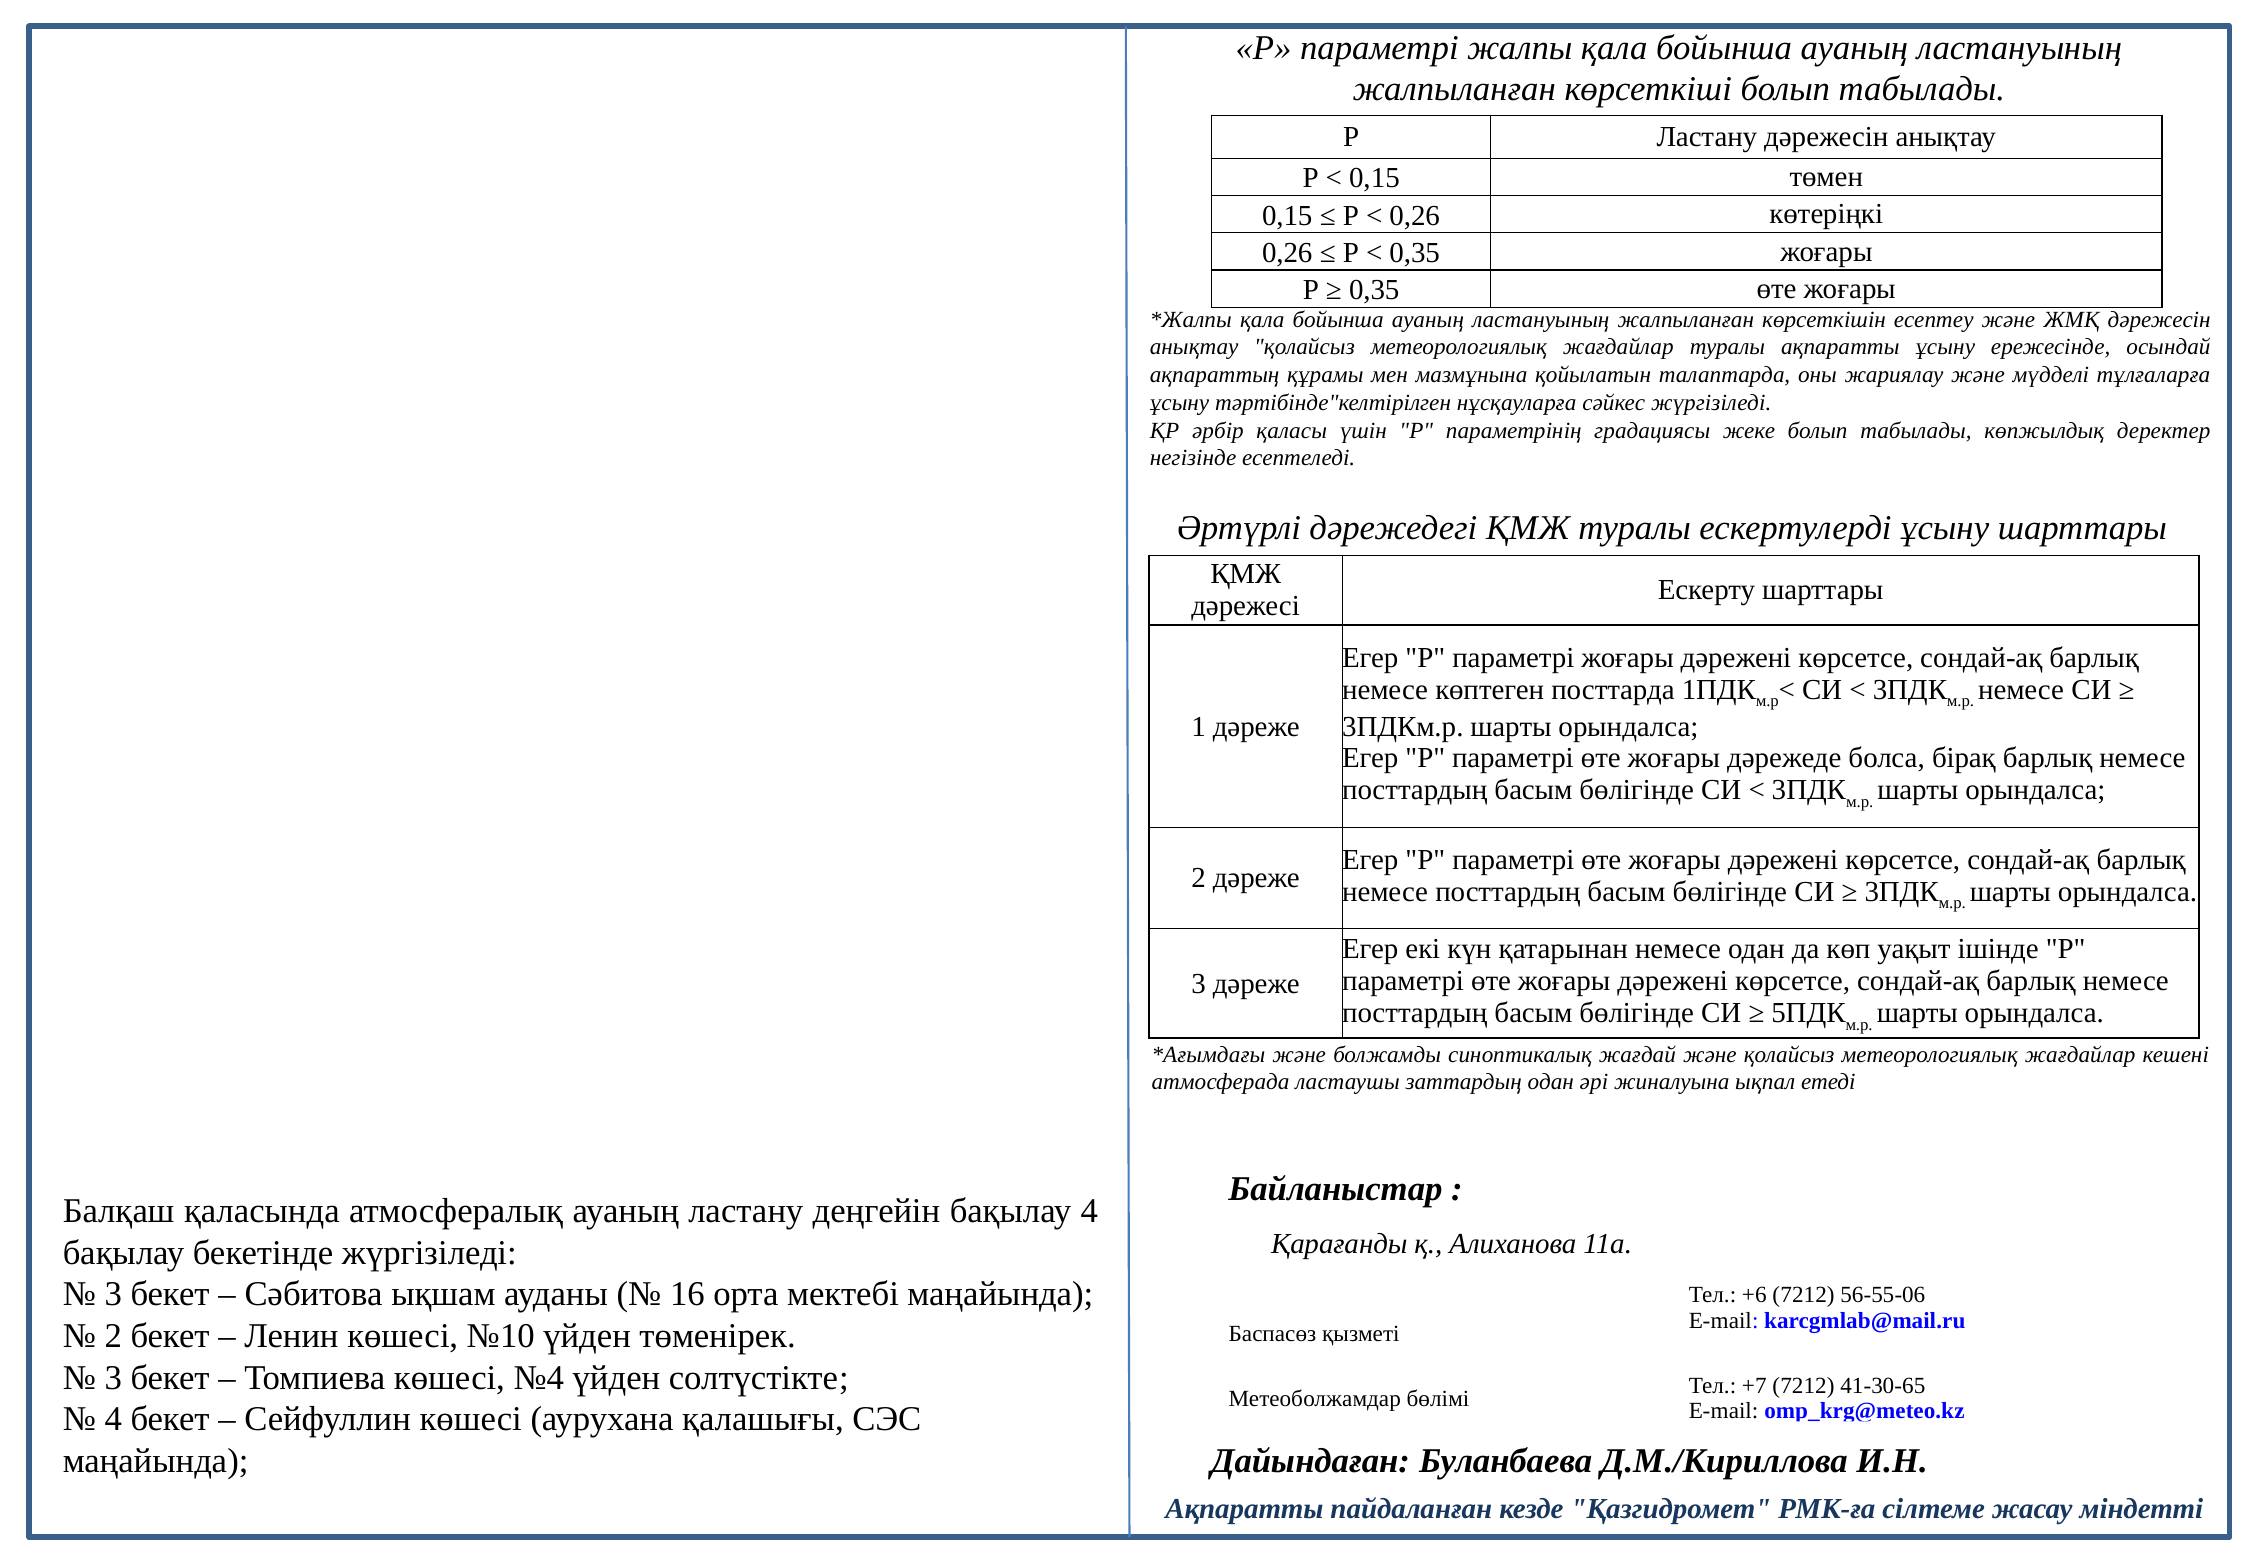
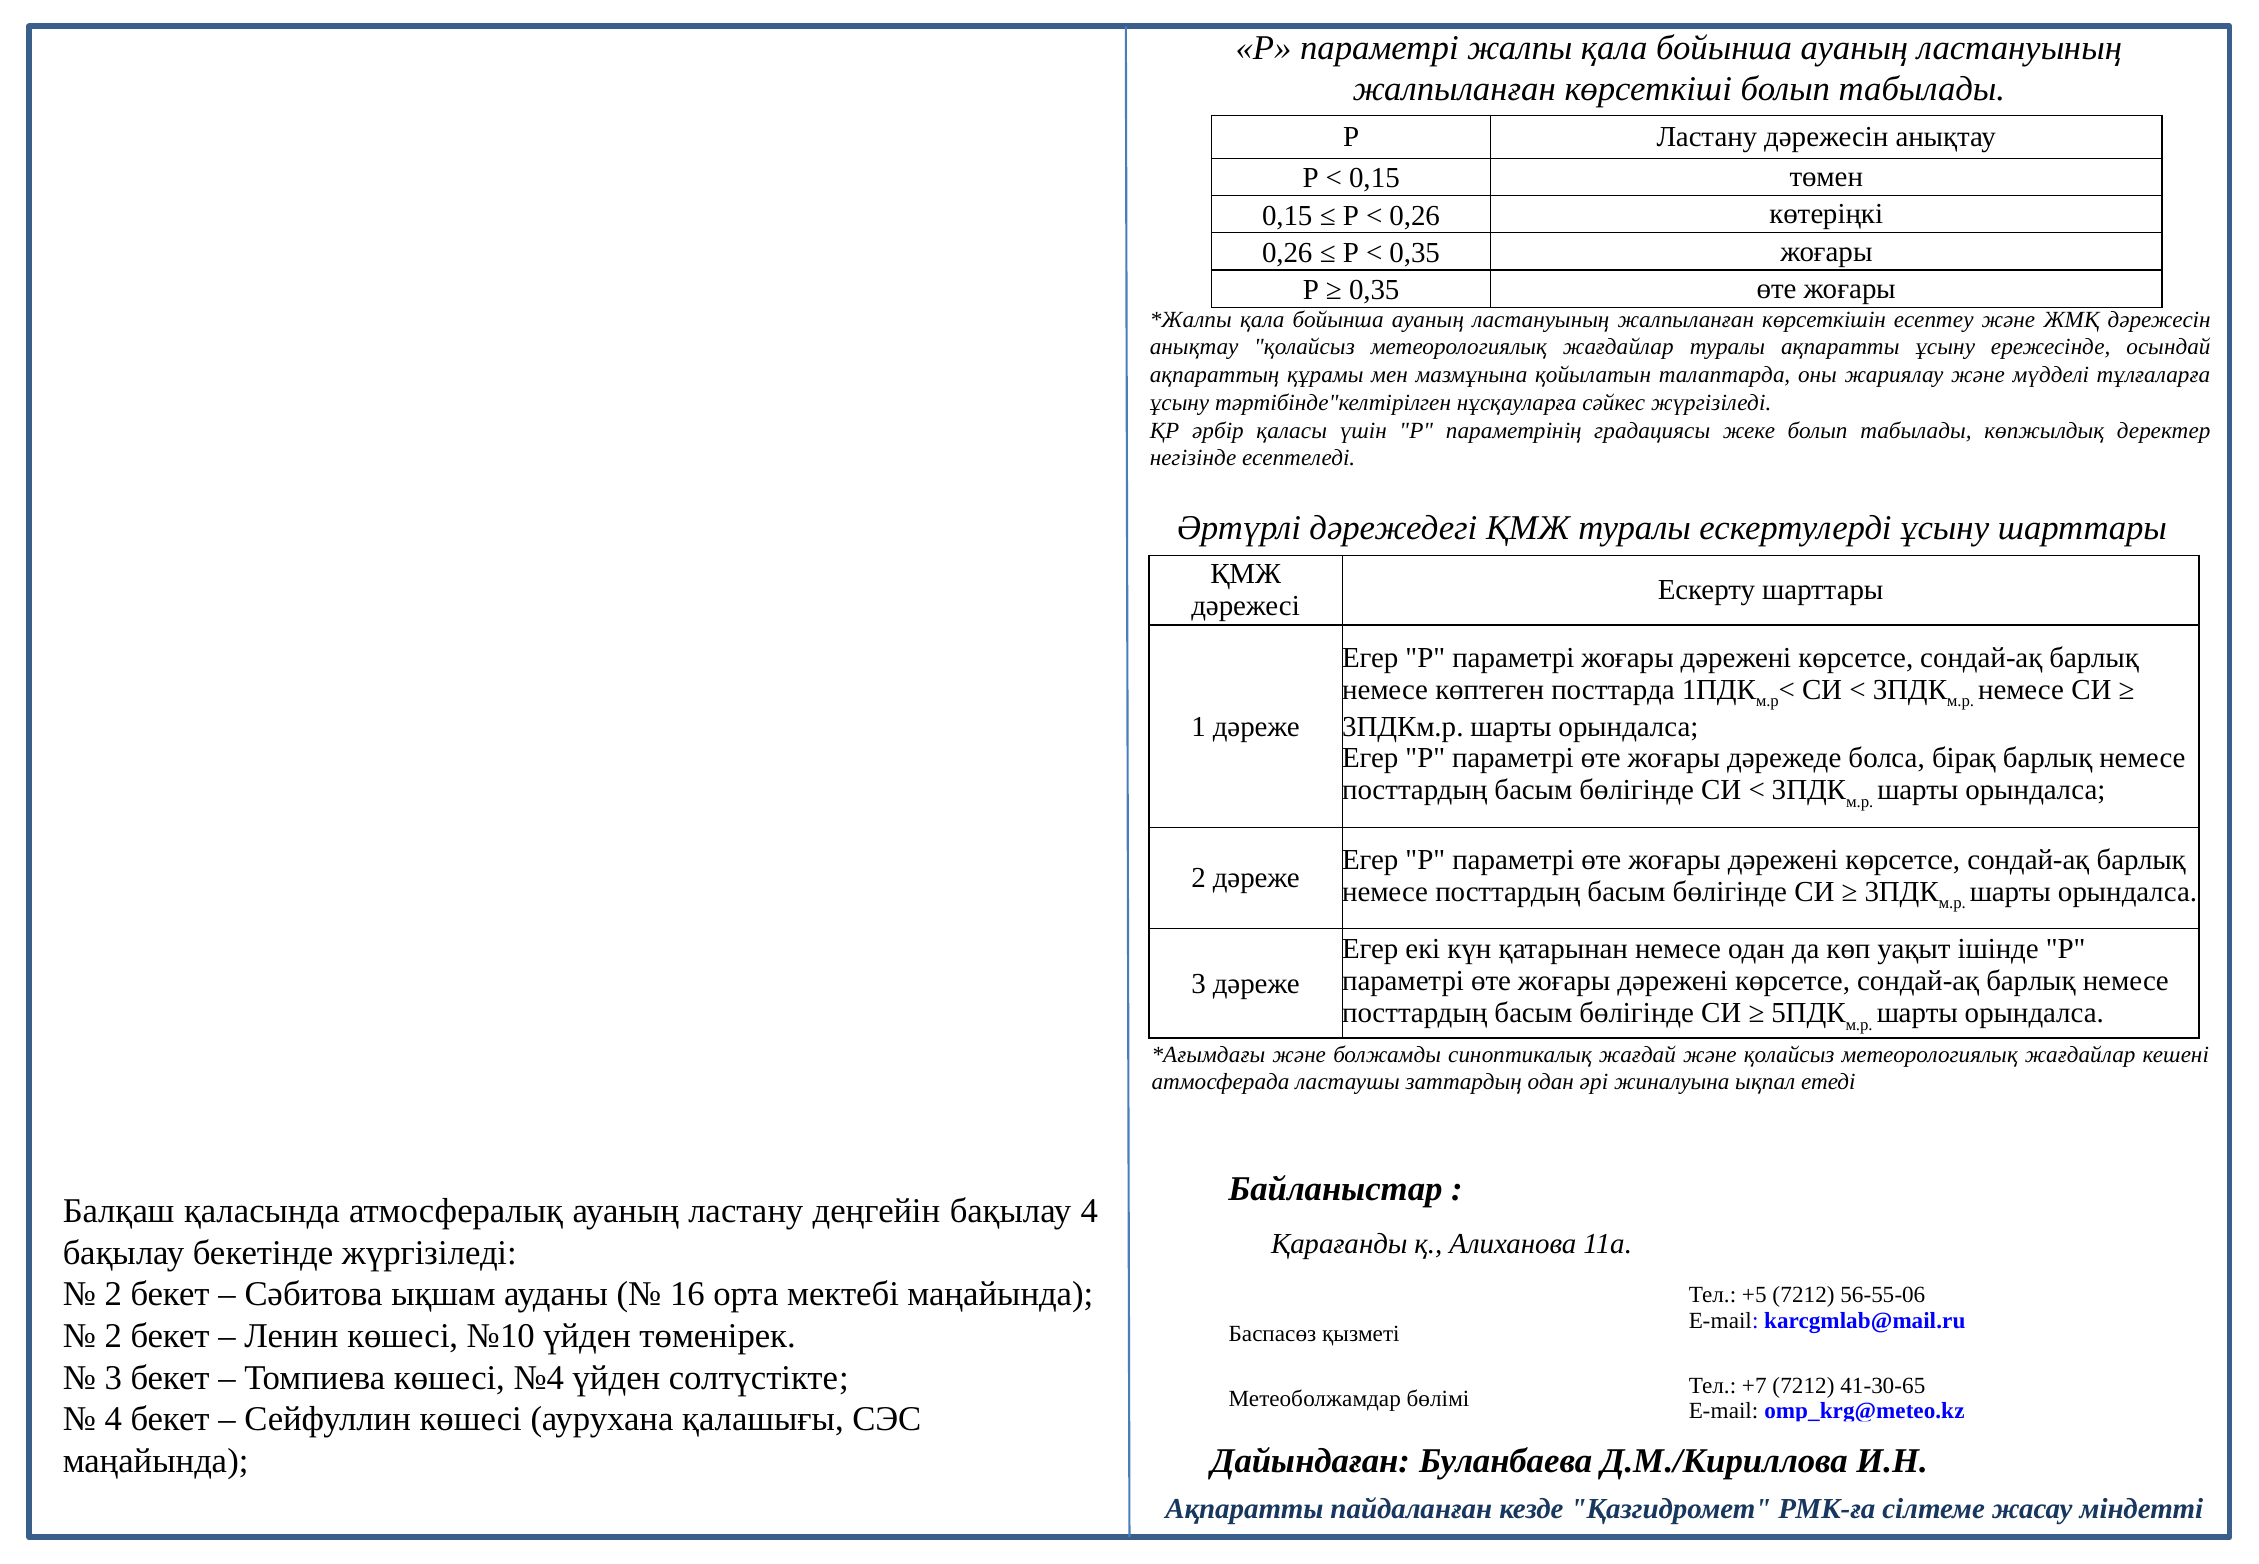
3 at (113, 1294): 3 -> 2
+6: +6 -> +5
